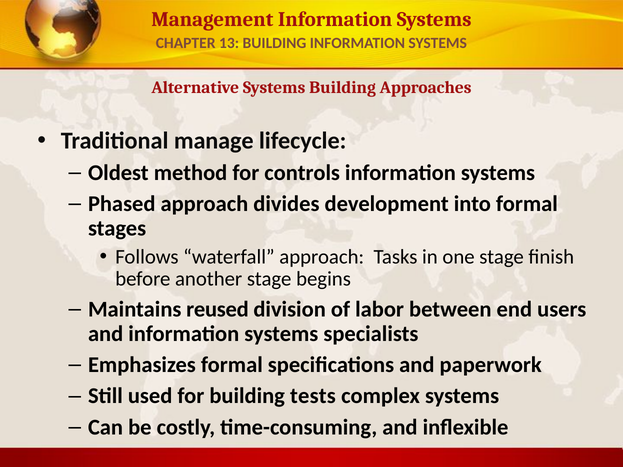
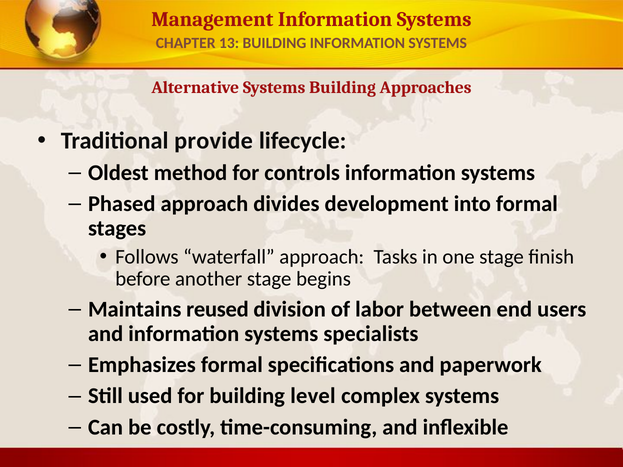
manage: manage -> provide
tests: tests -> level
